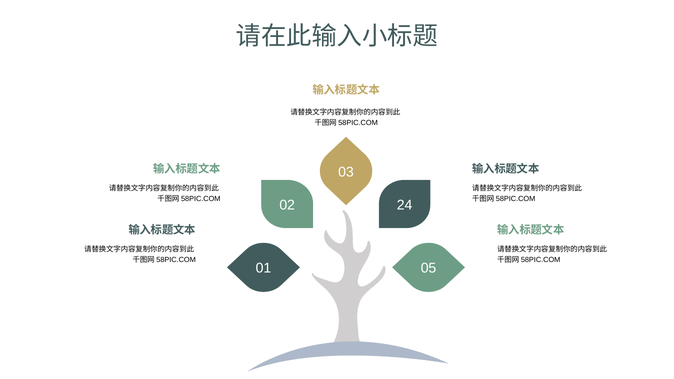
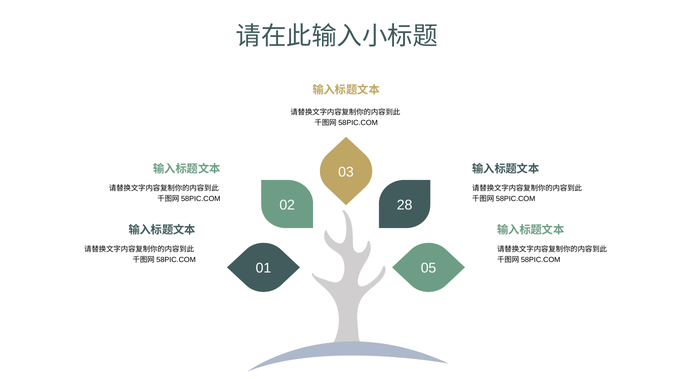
24: 24 -> 28
